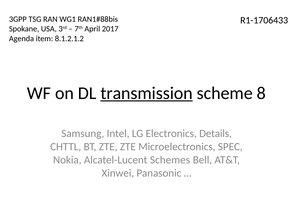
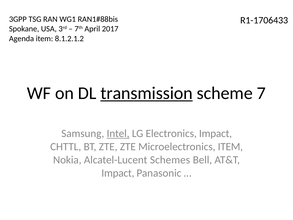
8: 8 -> 7
Intel underline: none -> present
Electronics Details: Details -> Impact
Microelectronics SPEC: SPEC -> ITEM
Xinwei at (118, 173): Xinwei -> Impact
